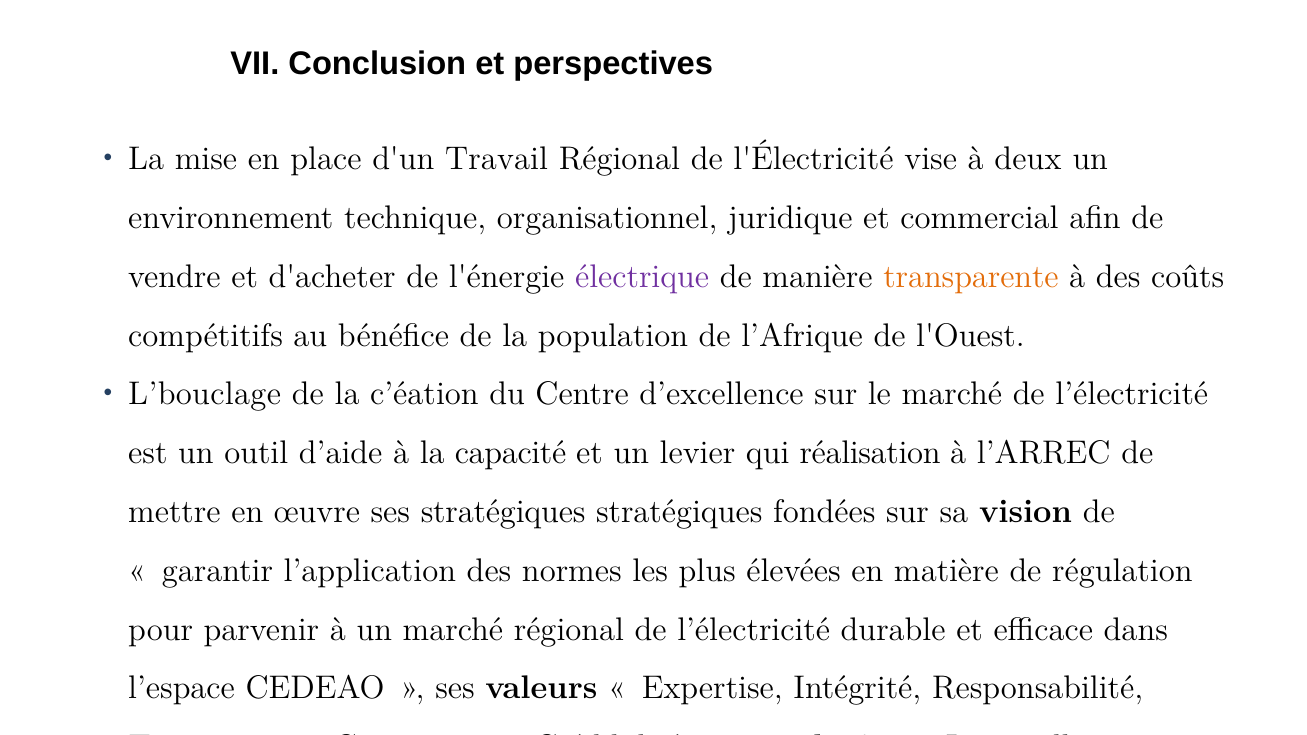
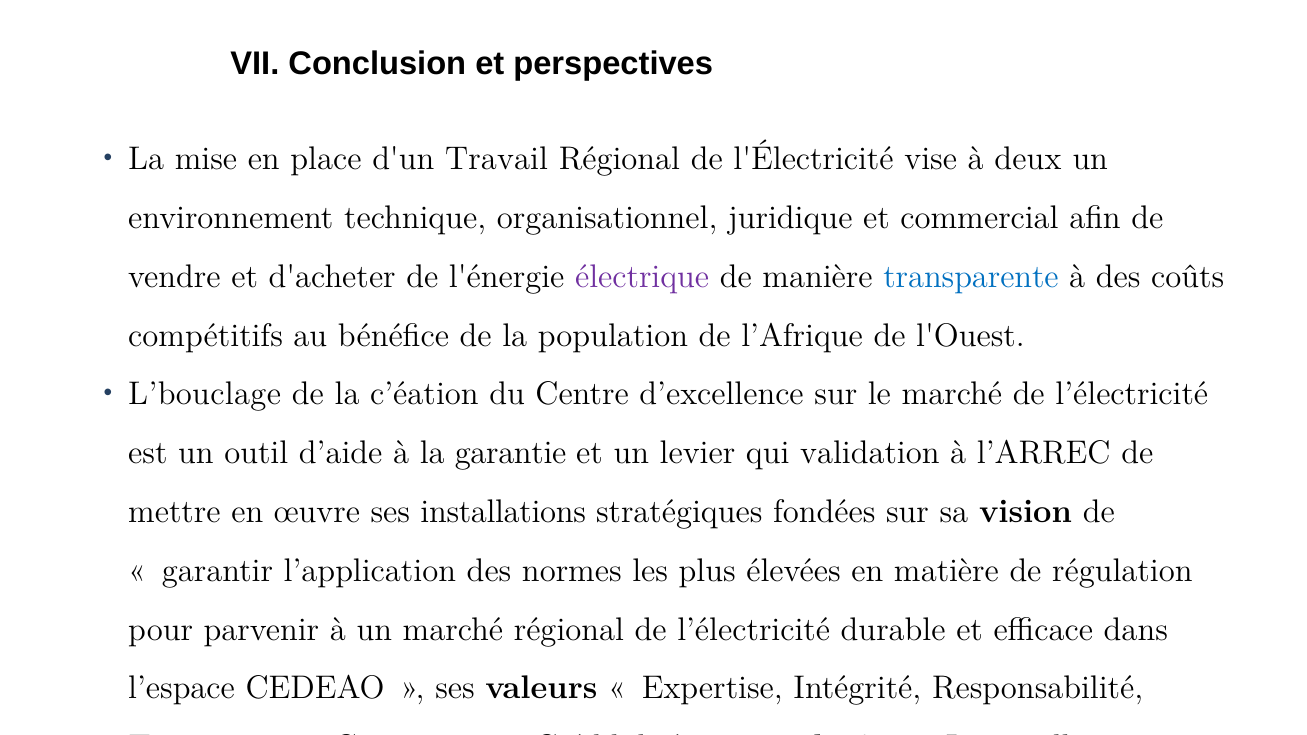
transparente colour: orange -> blue
capacité: capacité -> garantie
réalisation: réalisation -> validation
ses stratégiques: stratégiques -> installations
